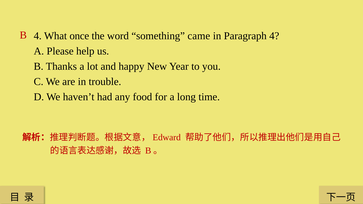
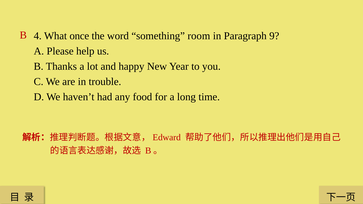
came: came -> room
Paragraph 4: 4 -> 9
